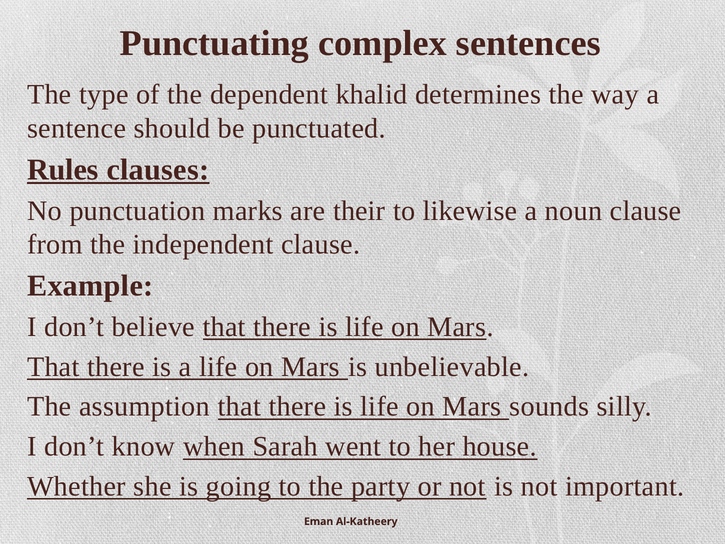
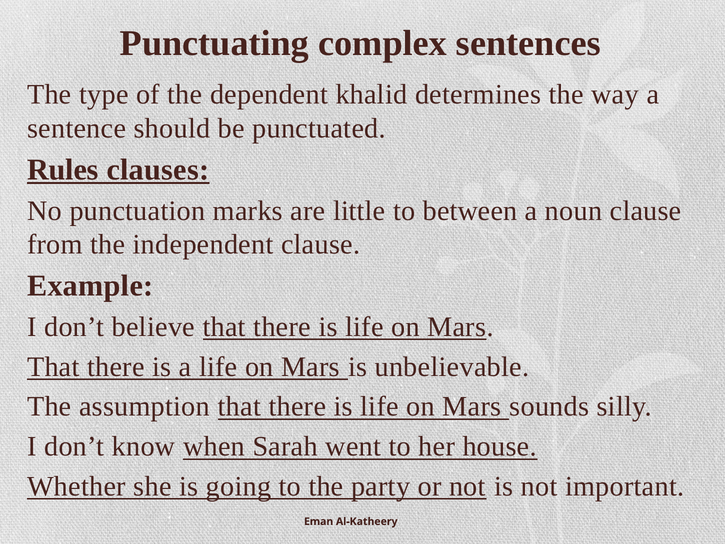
their: their -> little
likewise: likewise -> between
